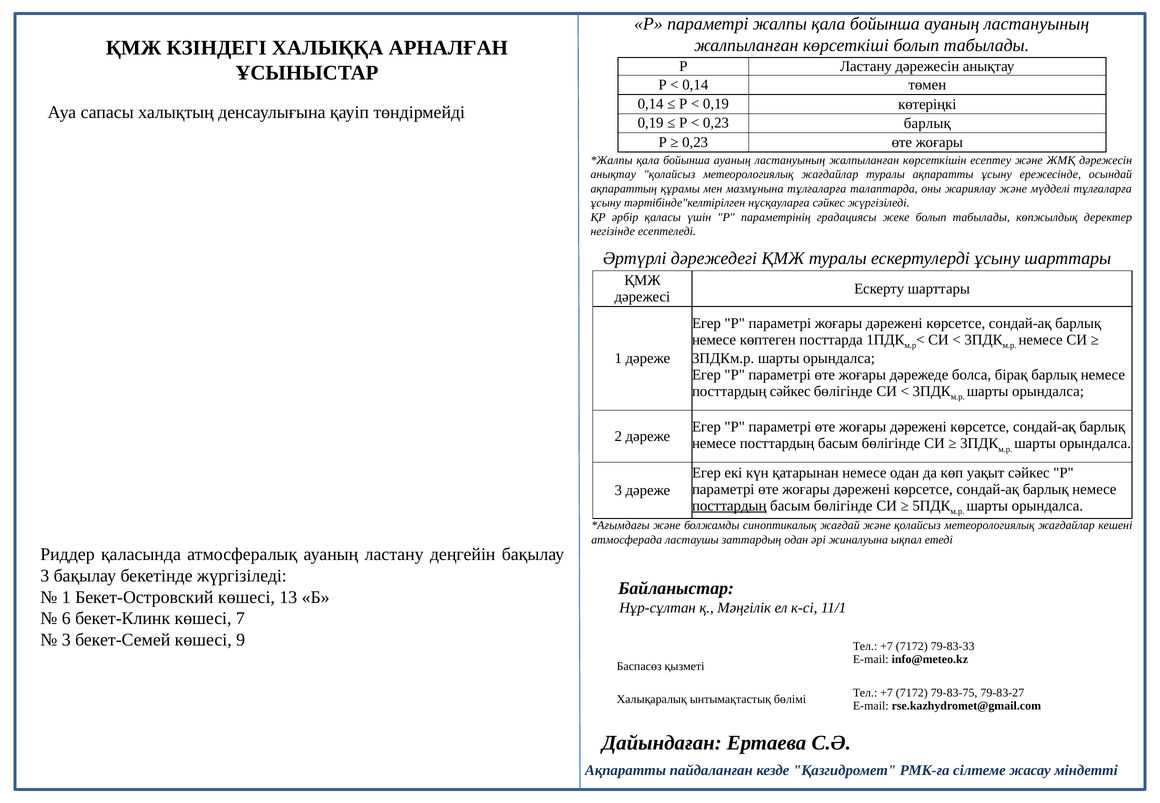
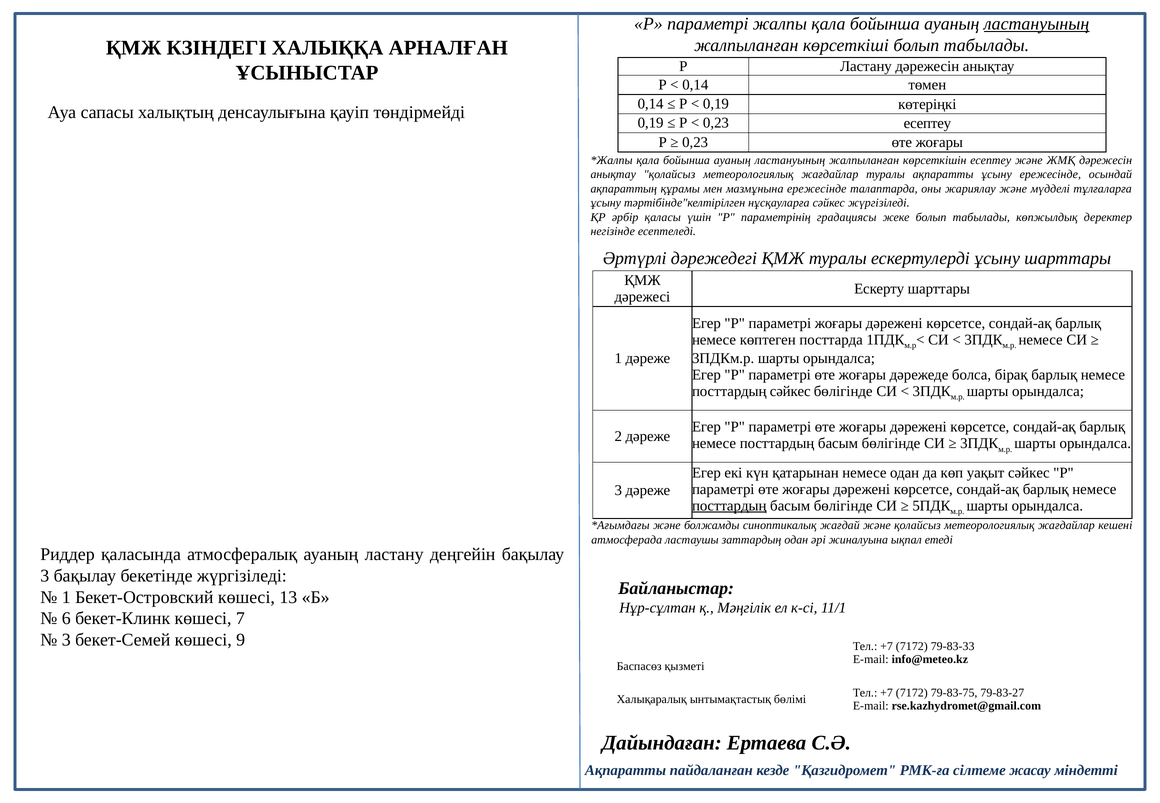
ластануының at (1037, 24) underline: none -> present
0,23 барлық: барлық -> есептеу
мазмұнына тұлғаларға: тұлғаларға -> ережесінде
